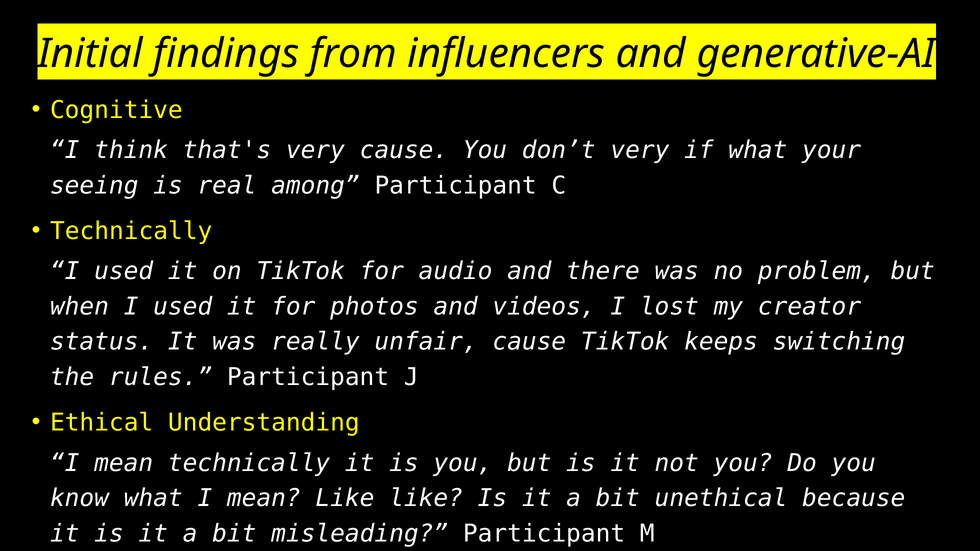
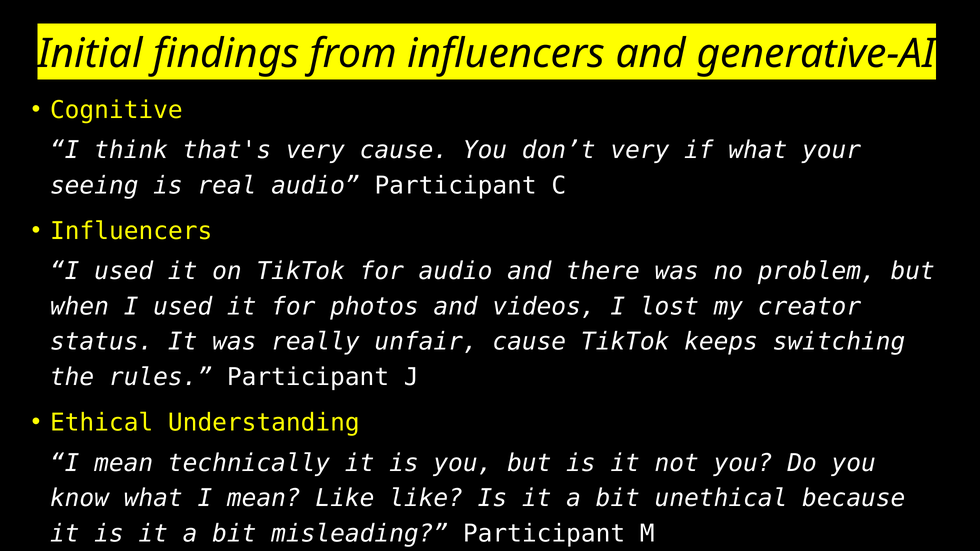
real among: among -> audio
Technically at (131, 231): Technically -> Influencers
